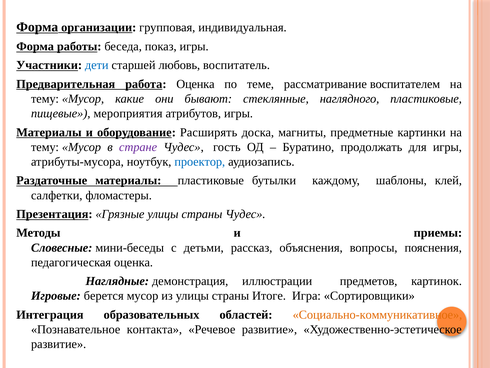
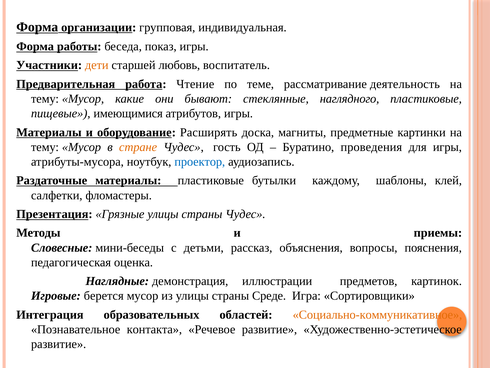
дети colour: blue -> orange
работа Оценка: Оценка -> Чтение
воспитателем: воспитателем -> деятельность
мероприятия: мероприятия -> имеющимися
стране colour: purple -> orange
продолжать: продолжать -> проведения
Итоге: Итоге -> Среде
